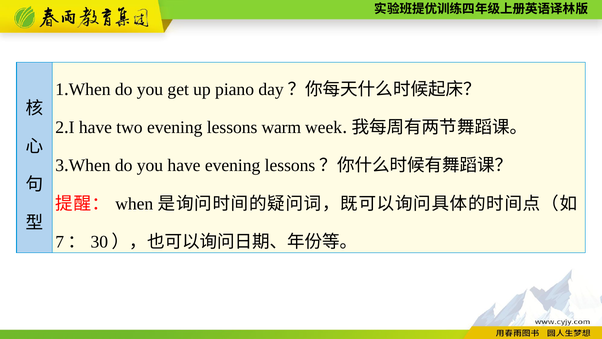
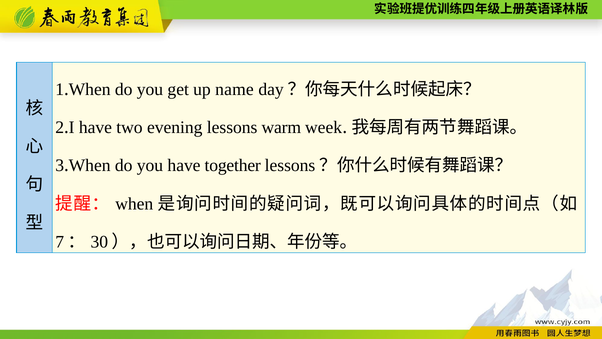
piano: piano -> name
have evening: evening -> together
